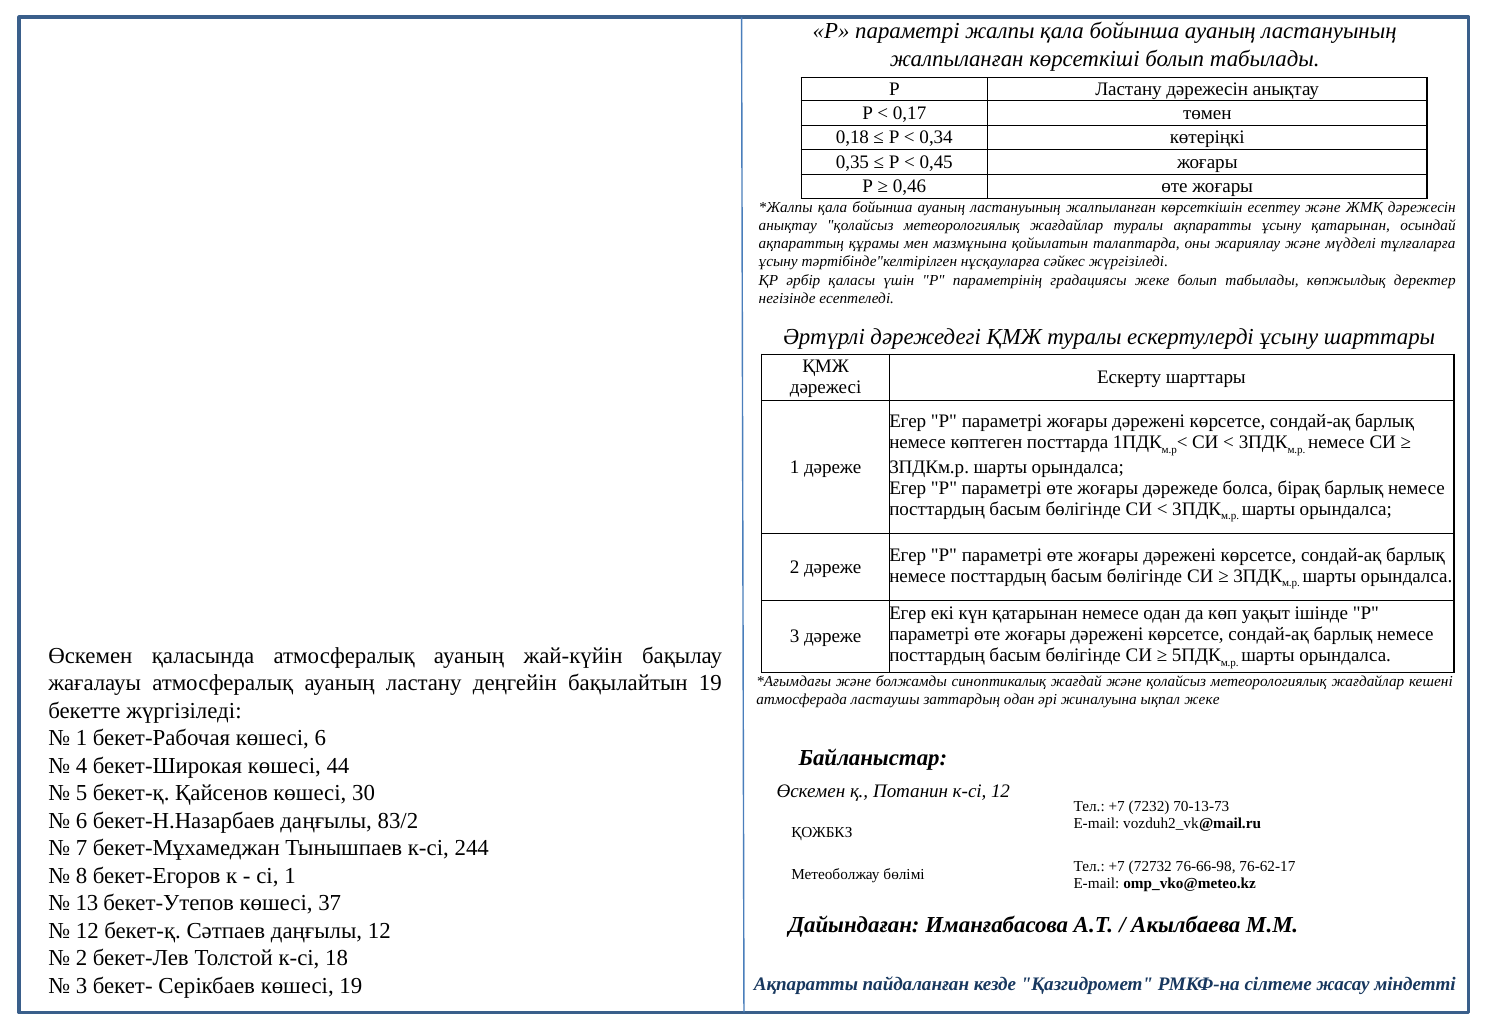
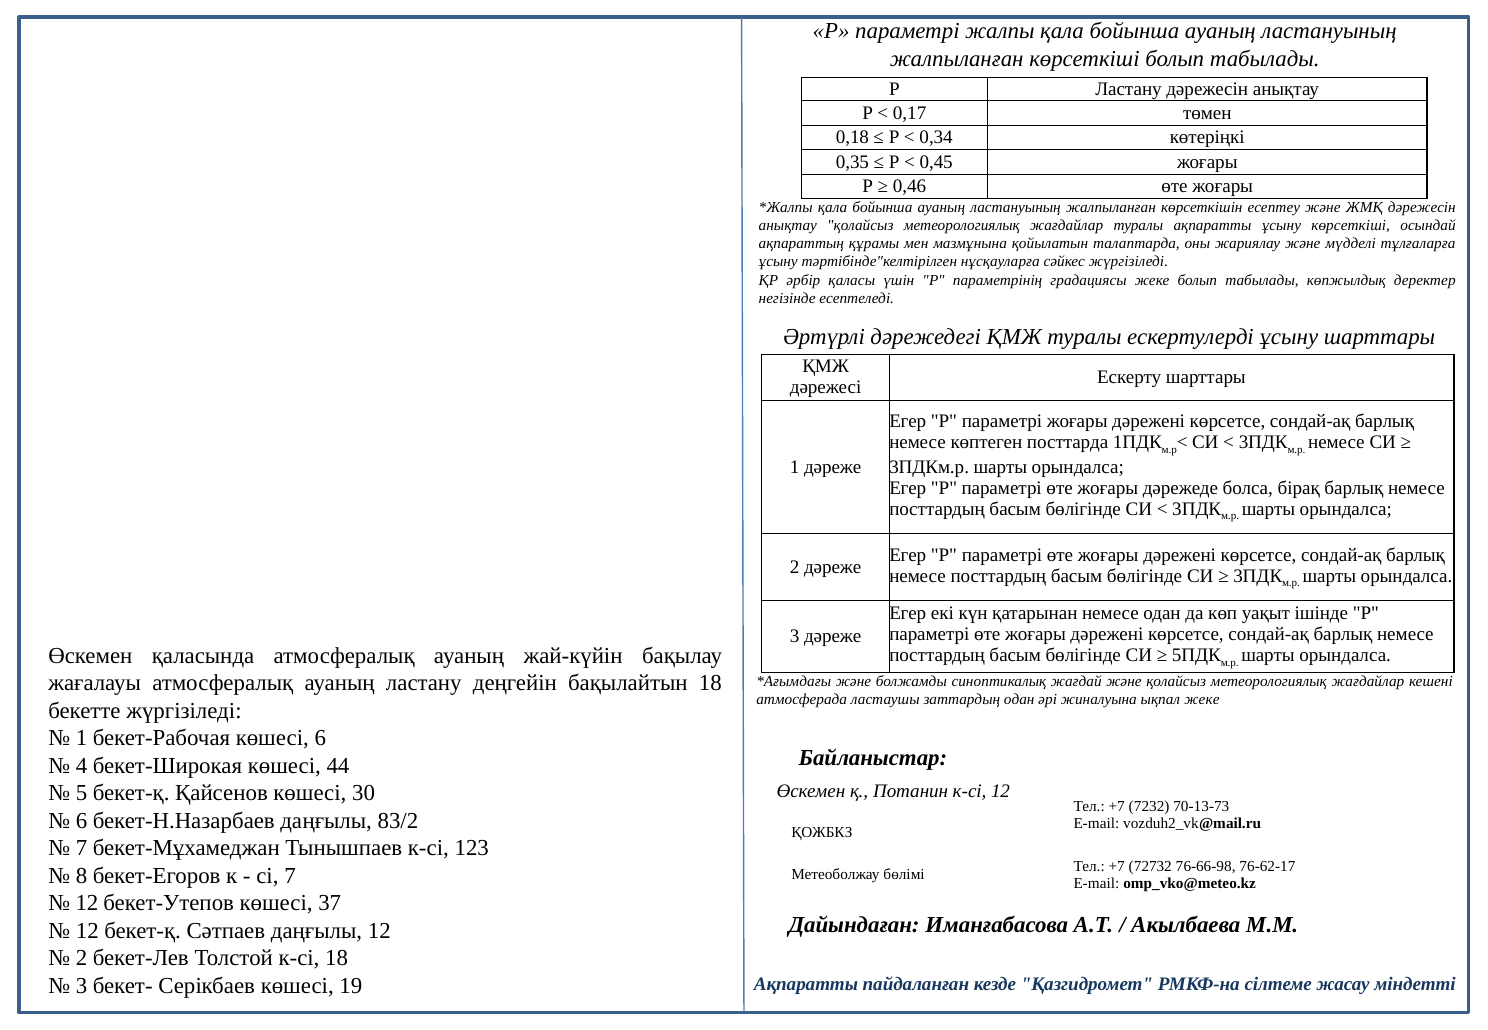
ұсыну қатарынан: қатарынан -> көрсеткіші
бақылайтын 19: 19 -> 18
244: 244 -> 123
сі 1: 1 -> 7
13 at (87, 903): 13 -> 12
